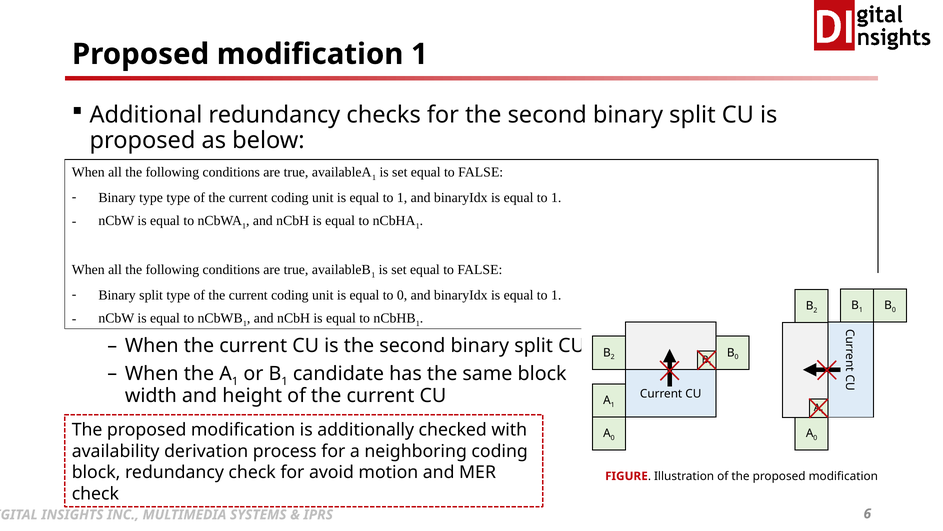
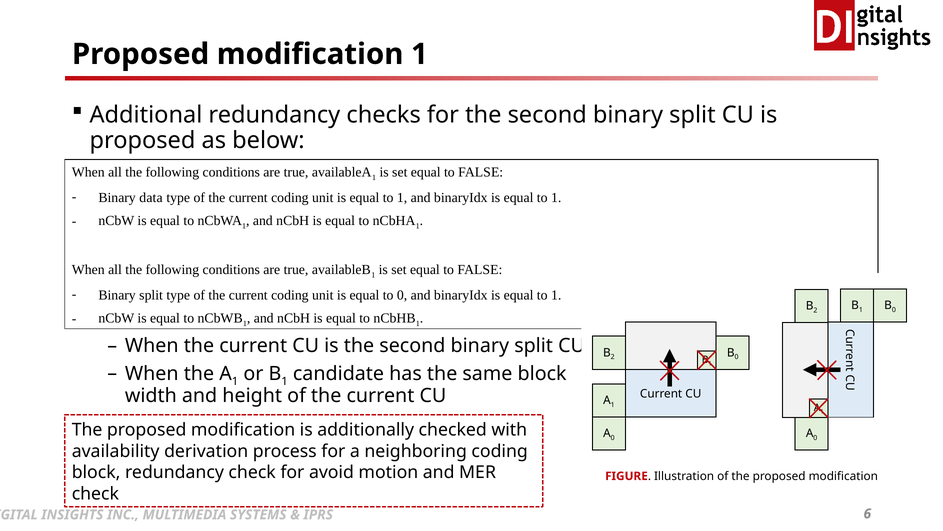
Binary type: type -> data
